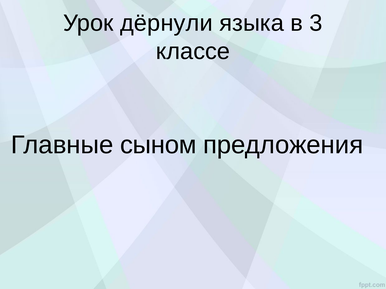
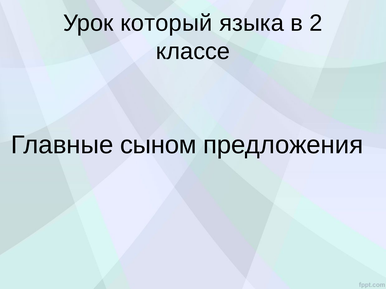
дёрнули: дёрнули -> который
3: 3 -> 2
